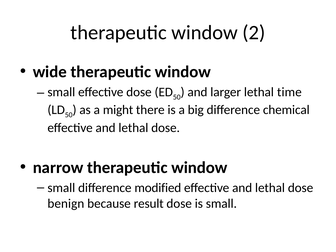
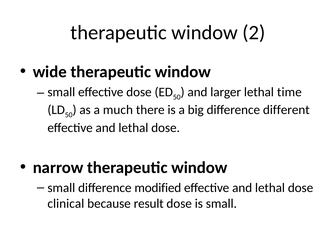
might: might -> much
chemical: chemical -> different
benign: benign -> clinical
